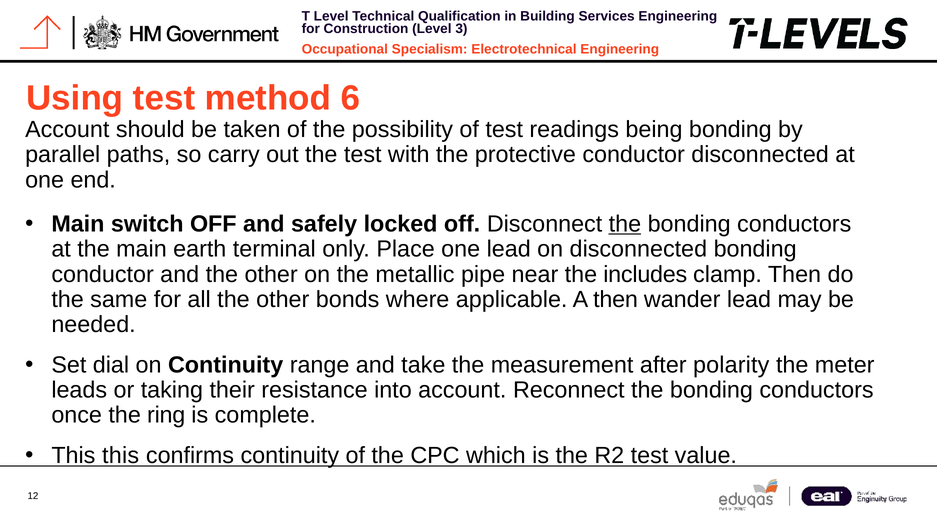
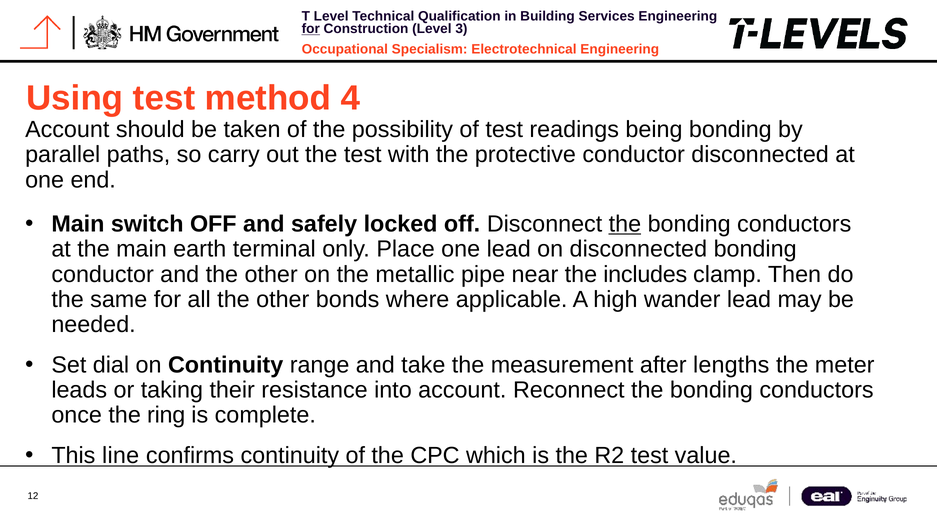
for at (311, 29) underline: none -> present
6: 6 -> 4
A then: then -> high
polarity: polarity -> lengths
This this: this -> line
